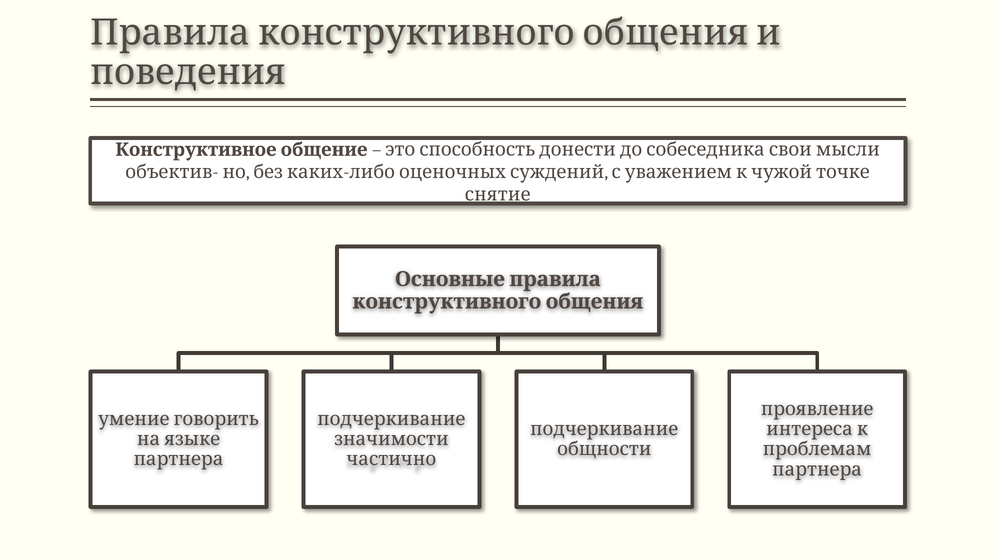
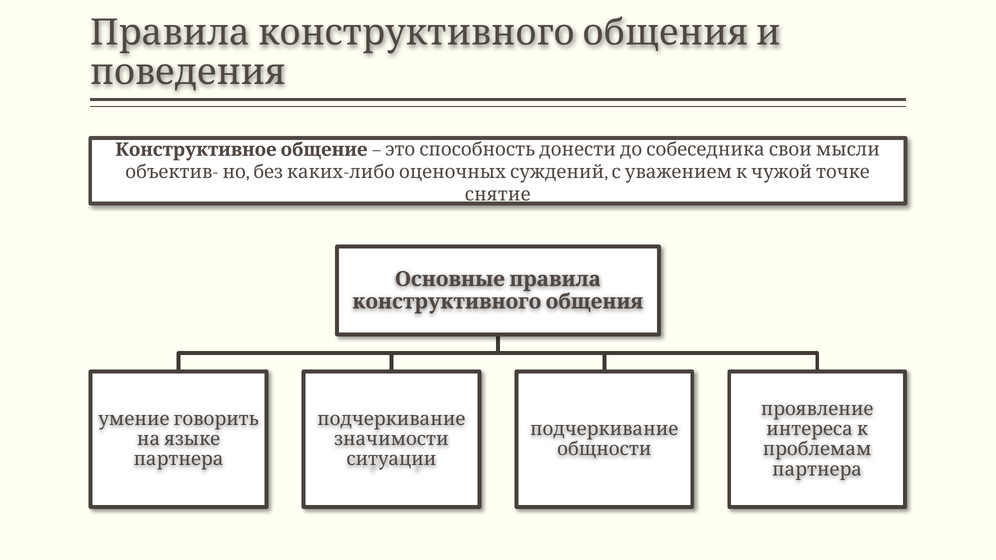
частично: частично -> ситуации
